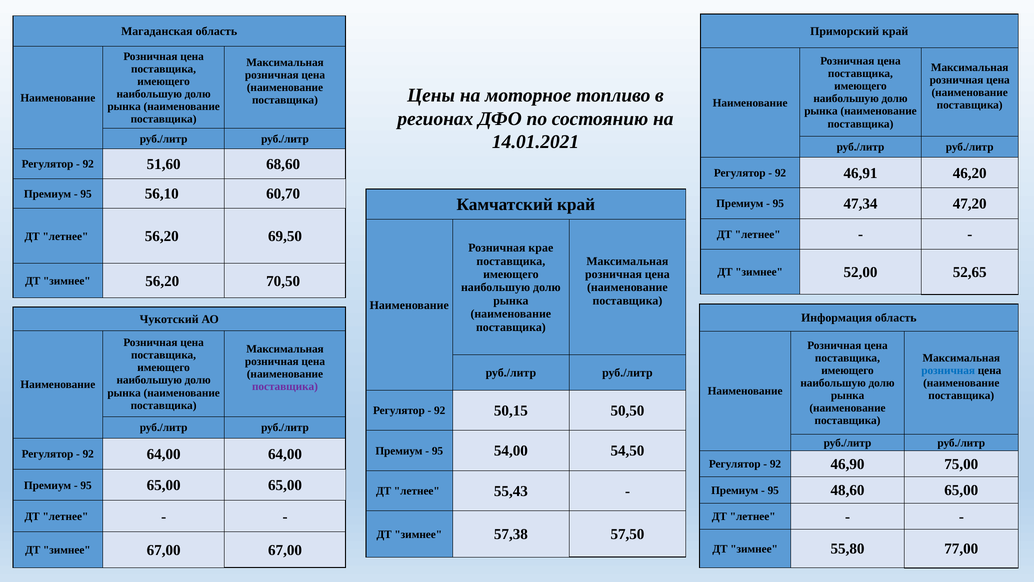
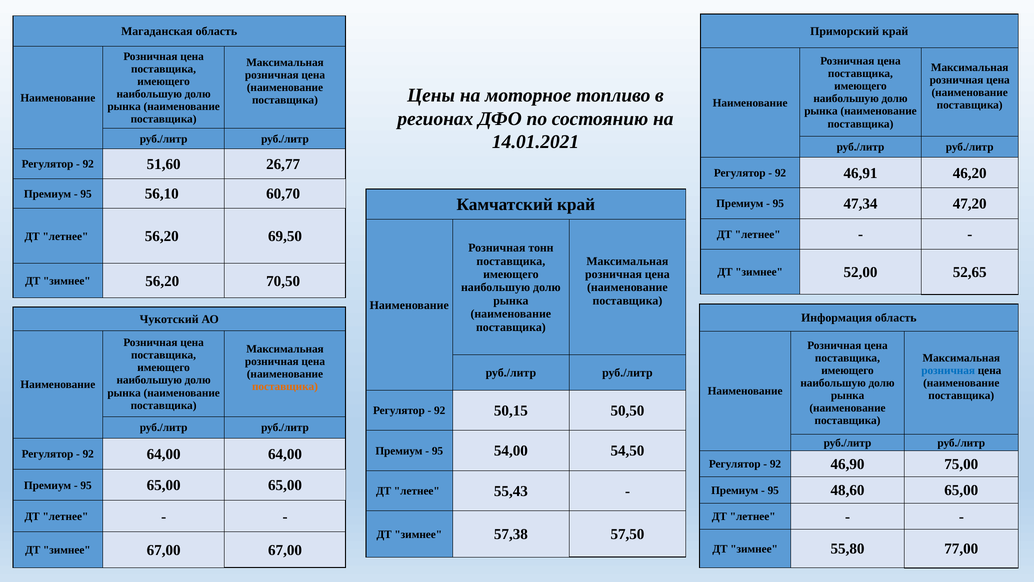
68,60: 68,60 -> 26,77
крае: крае -> тонн
поставщика at (285, 386) colour: purple -> orange
